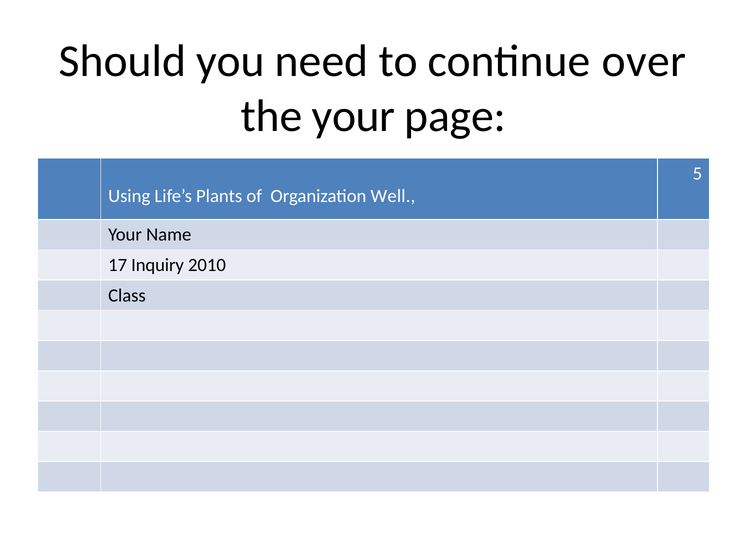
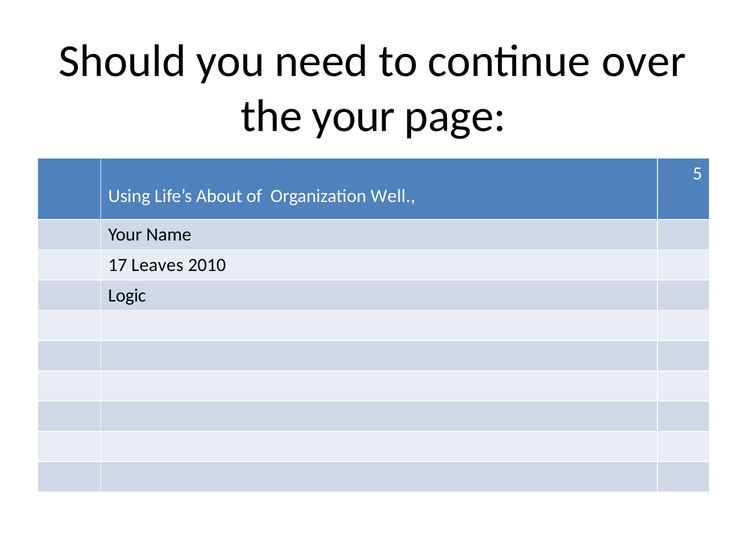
Plants: Plants -> About
Inquiry: Inquiry -> Leaves
Class: Class -> Logic
